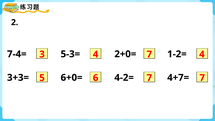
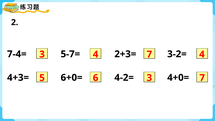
5-3=: 5-3= -> 5-7=
2+0=: 2+0= -> 2+3=
1-2=: 1-2= -> 3-2=
3+3=: 3+3= -> 4+3=
6+0= 7: 7 -> 3
4+7=: 4+7= -> 4+0=
